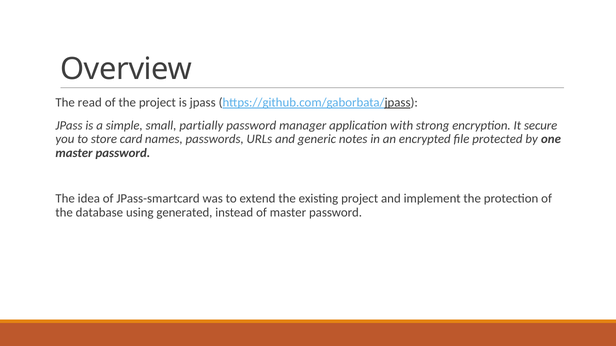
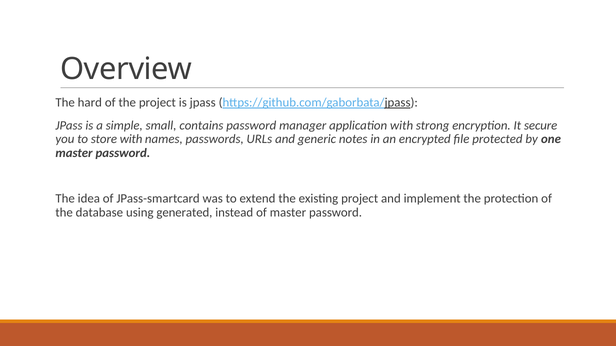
read: read -> hard
partially: partially -> contains
store card: card -> with
